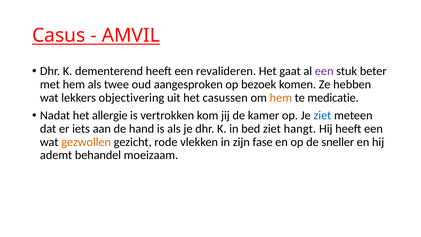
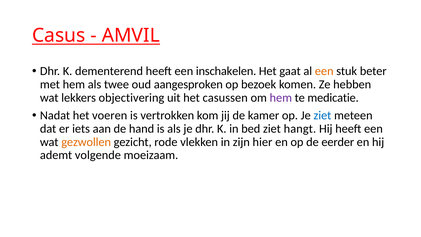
revalideren: revalideren -> inschakelen
een at (324, 71) colour: purple -> orange
hem at (281, 98) colour: orange -> purple
allergie: allergie -> voeren
fase: fase -> hier
sneller: sneller -> eerder
behandel: behandel -> volgende
